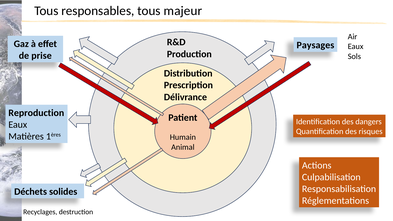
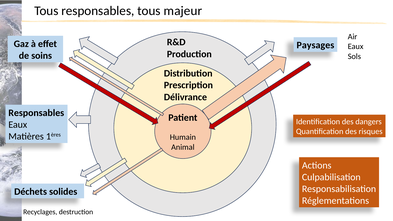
prise: prise -> soins
Reproduction at (36, 113): Reproduction -> Responsables
